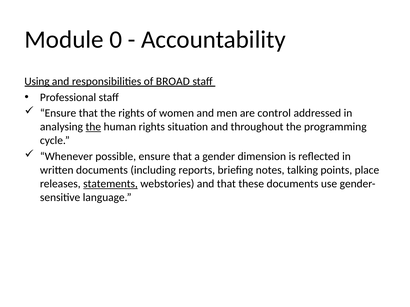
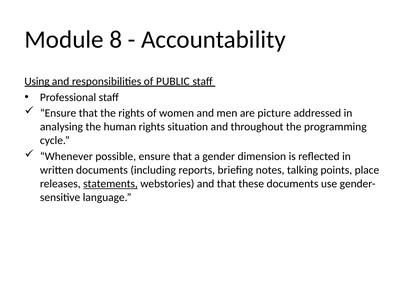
0: 0 -> 8
BROAD: BROAD -> PUBLIC
control: control -> picture
the at (93, 127) underline: present -> none
